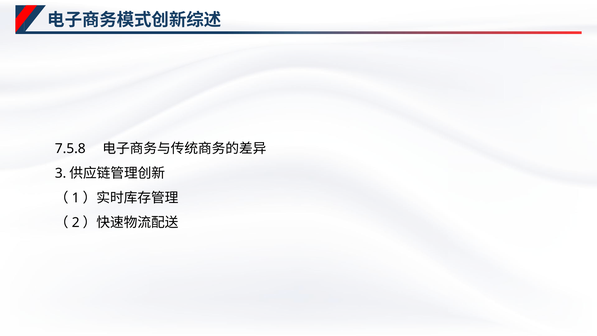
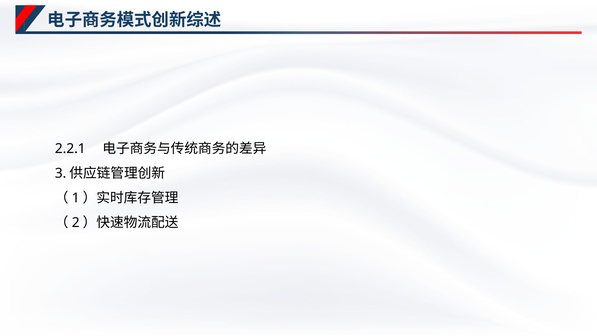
7.5.8: 7.5.8 -> 2.2.1
